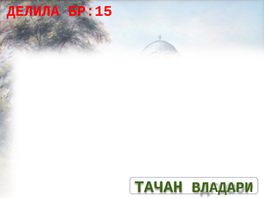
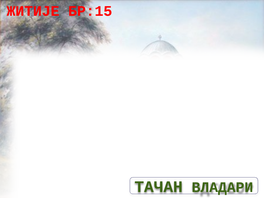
ДЕЛИЛА: ДЕЛИЛА -> ЖИТИЈЕ
